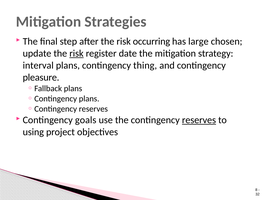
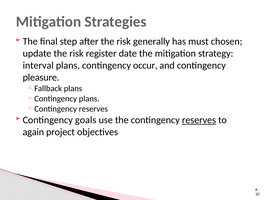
occurring: occurring -> generally
large: large -> must
risk at (76, 53) underline: present -> none
thing: thing -> occur
using: using -> again
